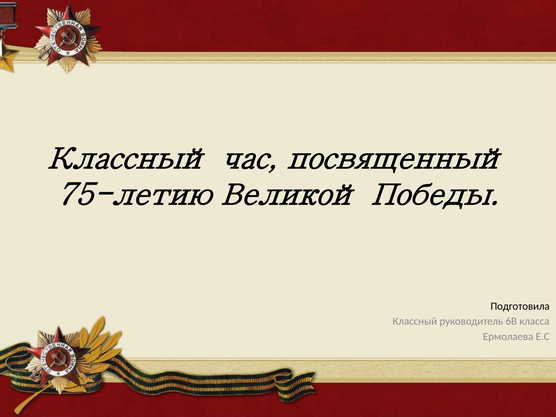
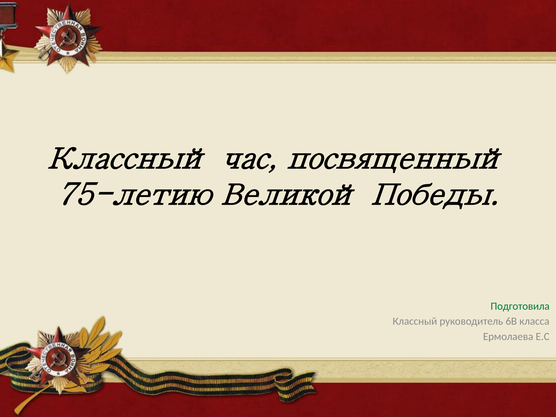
Подготовила colour: black -> green
